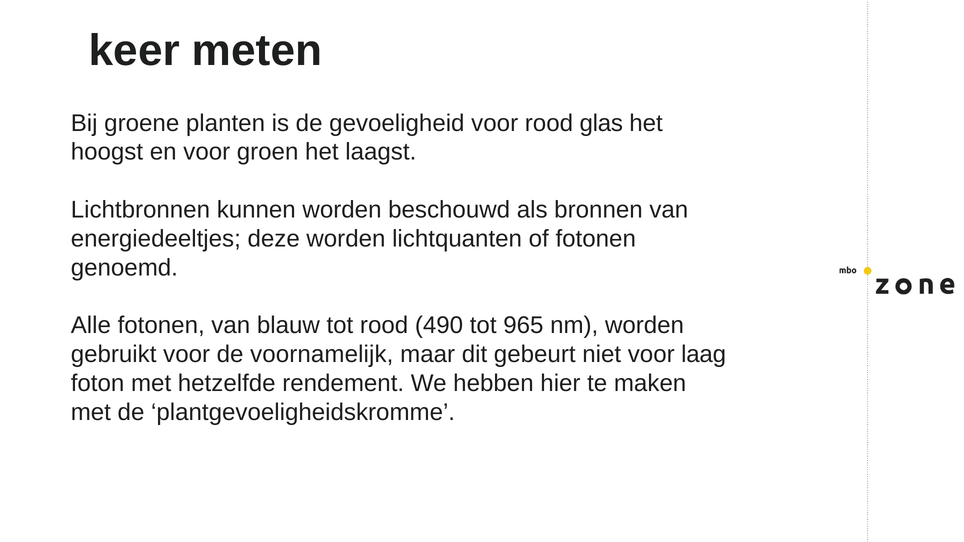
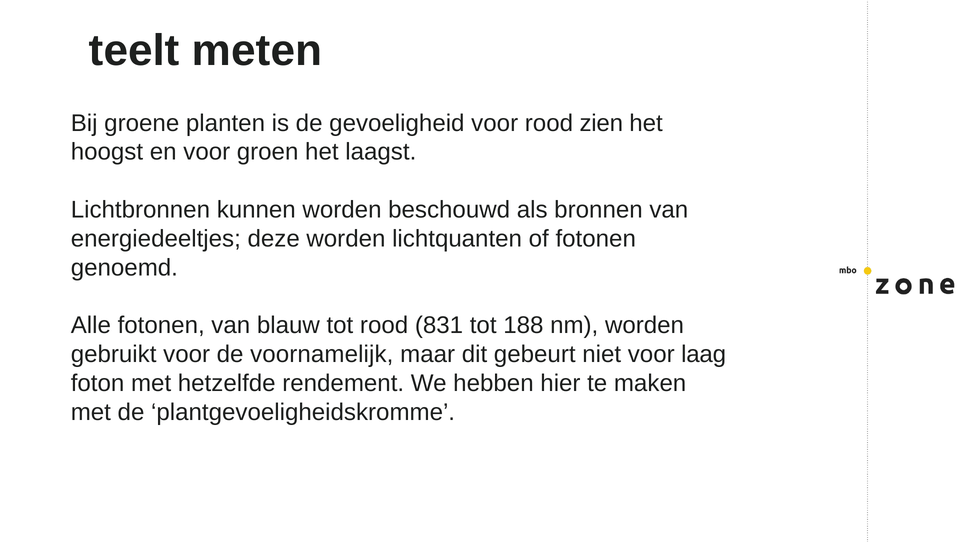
keer: keer -> teelt
glas: glas -> zien
490: 490 -> 831
965: 965 -> 188
